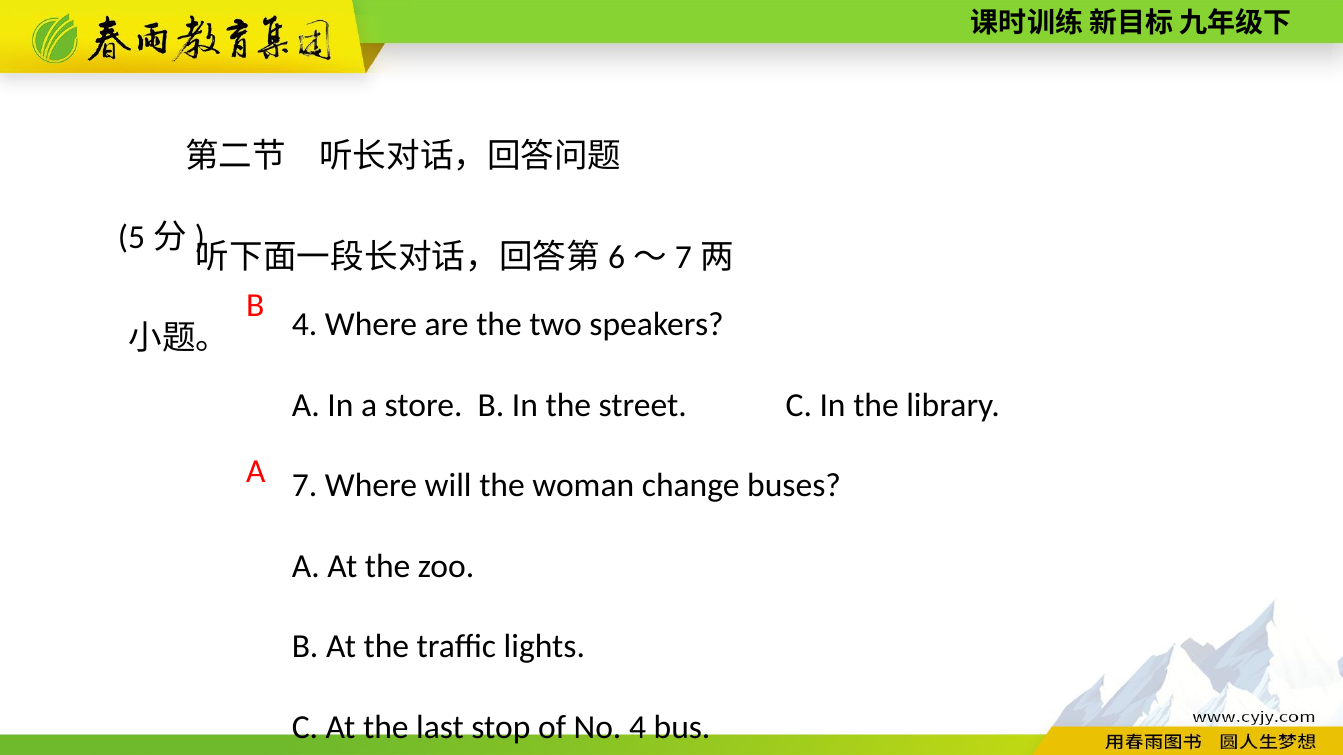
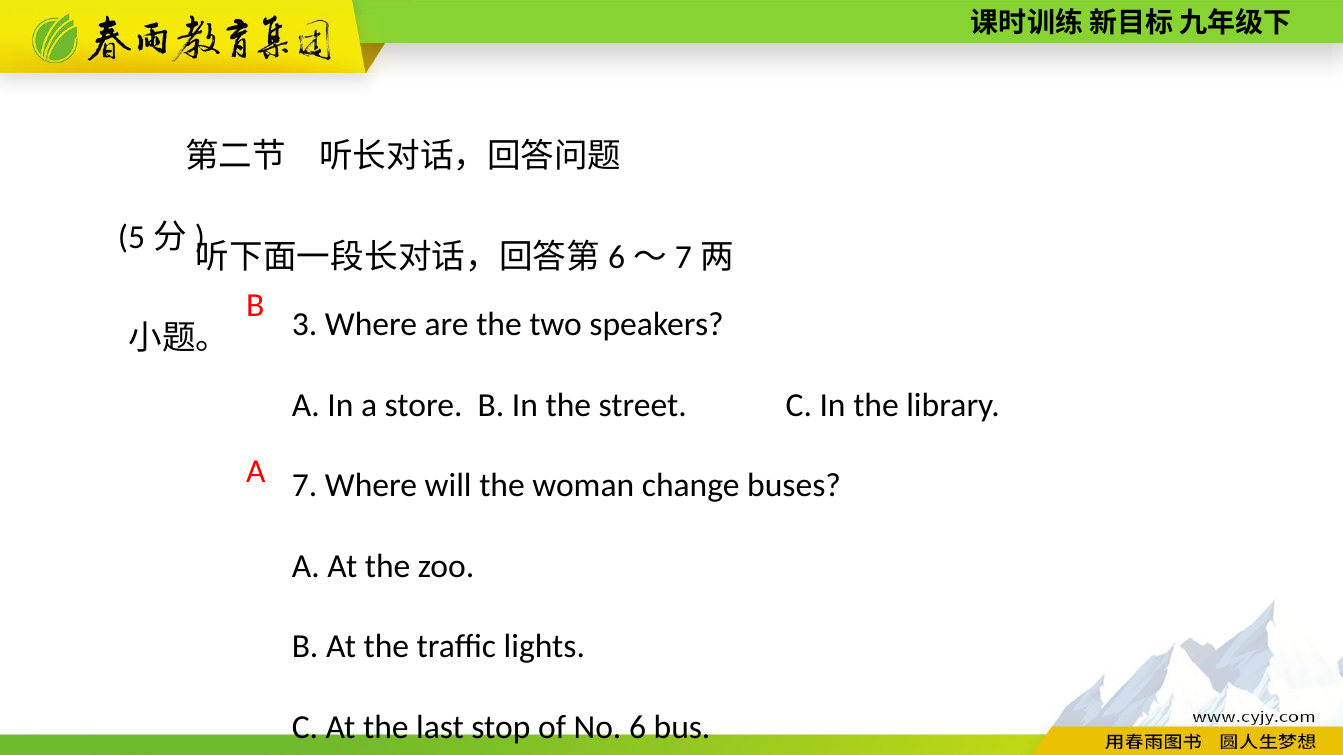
4 at (305, 325): 4 -> 3
No 4: 4 -> 6
